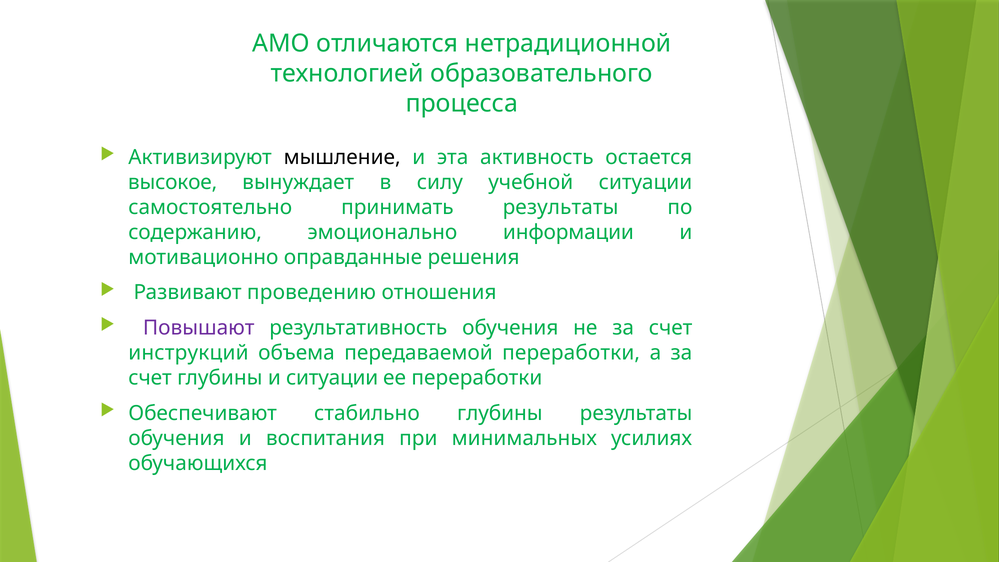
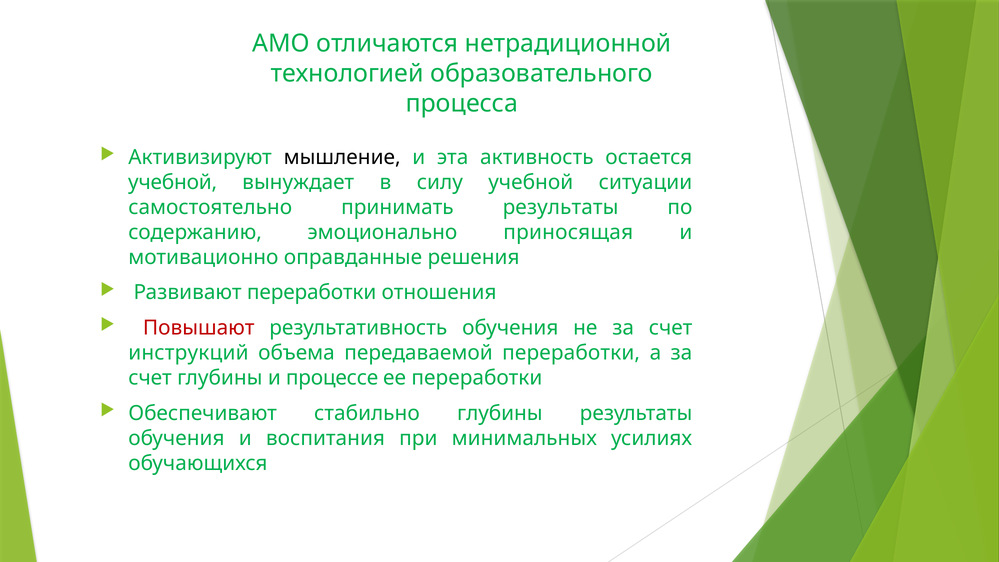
высокое at (173, 182): высокое -> учебной
информации: информации -> приносящая
Развивают проведению: проведению -> переработки
Повышают colour: purple -> red
и ситуации: ситуации -> процессе
